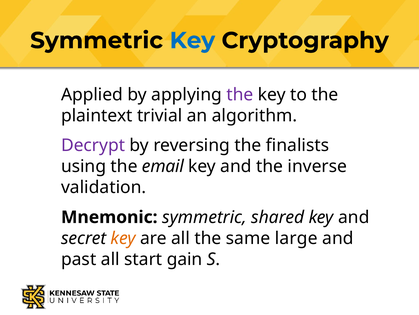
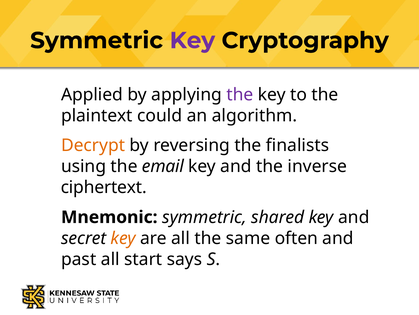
Key at (192, 40) colour: blue -> purple
trivial: trivial -> could
Decrypt colour: purple -> orange
validation: validation -> ciphertext
large: large -> often
gain: gain -> says
